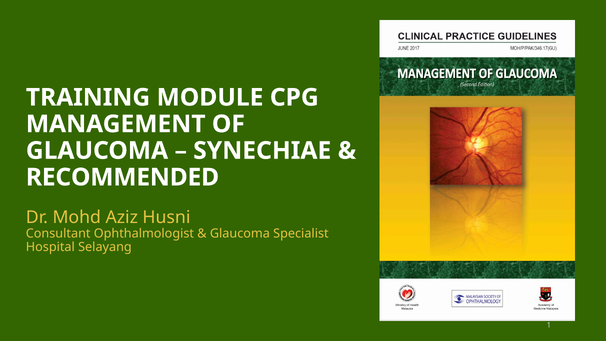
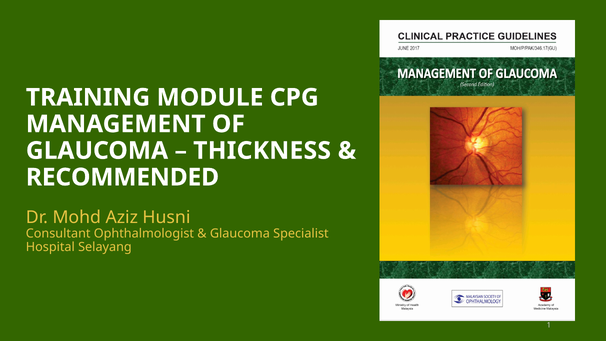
SYNECHIAE: SYNECHIAE -> THICKNESS
